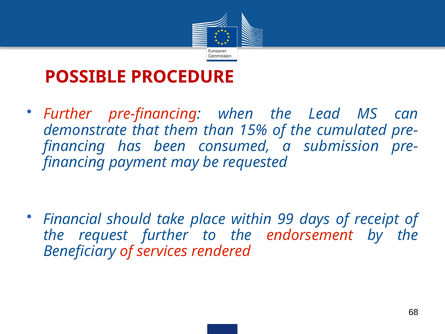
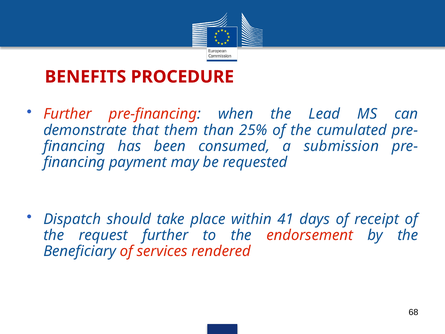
POSSIBLE: POSSIBLE -> BENEFITS
15%: 15% -> 25%
Financial: Financial -> Dispatch
99: 99 -> 41
